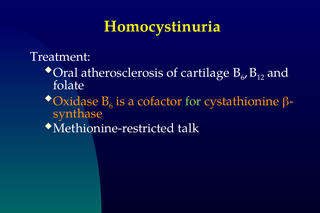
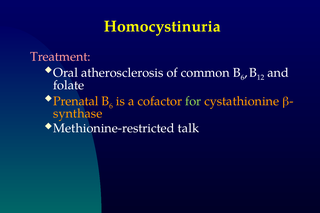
Treatment colour: white -> pink
cartilage: cartilage -> common
Oxidase: Oxidase -> Prenatal
